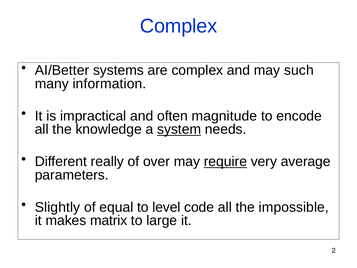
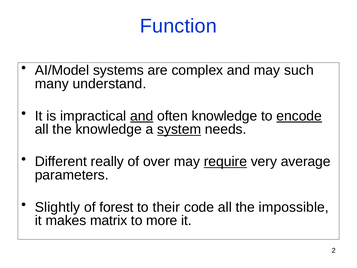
Complex at (179, 26): Complex -> Function
AI/Better: AI/Better -> AI/Model
information: information -> understand
and at (142, 116) underline: none -> present
often magnitude: magnitude -> knowledge
encode underline: none -> present
equal: equal -> forest
level: level -> their
large: large -> more
